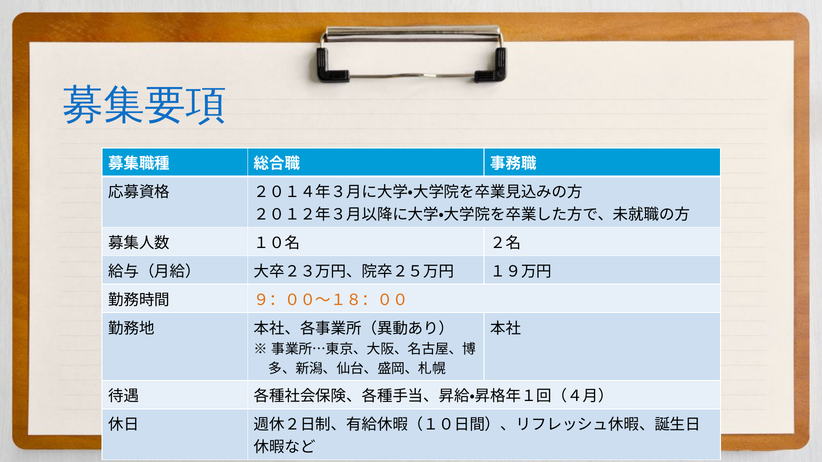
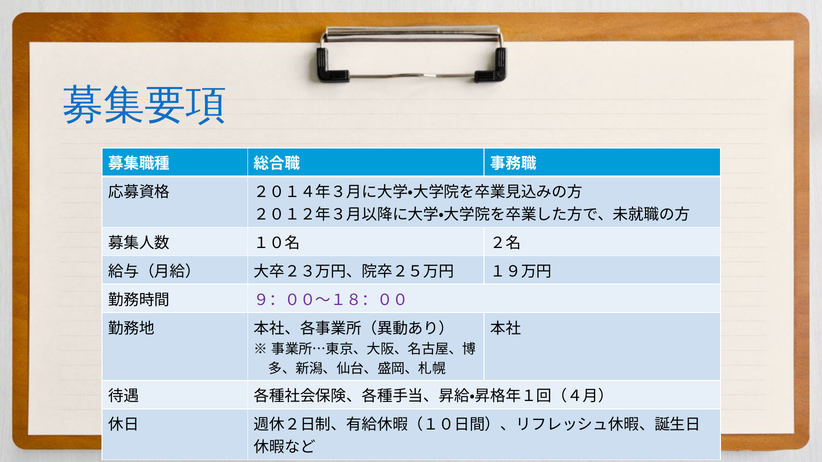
９：００～１８：００ colour: orange -> purple
